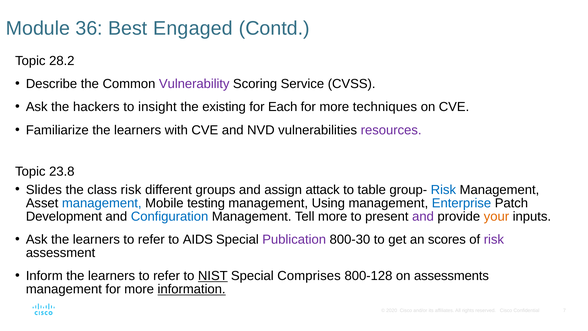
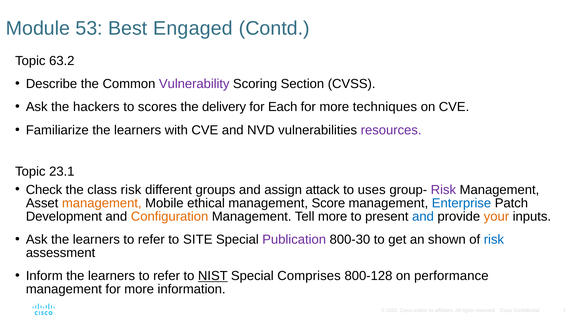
36: 36 -> 53
28.2: 28.2 -> 63.2
Service: Service -> Section
insight: insight -> scores
existing: existing -> delivery
23.8: 23.8 -> 23.1
Slides: Slides -> Check
table: table -> uses
Risk at (443, 190) colour: blue -> purple
management at (102, 203) colour: blue -> orange
testing: testing -> ethical
Using: Using -> Score
Configuration colour: blue -> orange
and at (423, 216) colour: purple -> blue
AIDS: AIDS -> SITE
scores: scores -> shown
risk at (494, 239) colour: purple -> blue
assessments: assessments -> performance
information underline: present -> none
